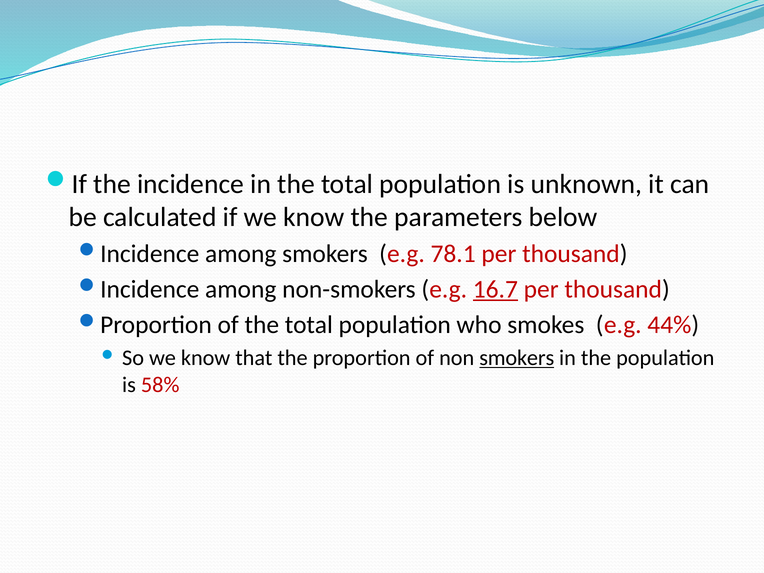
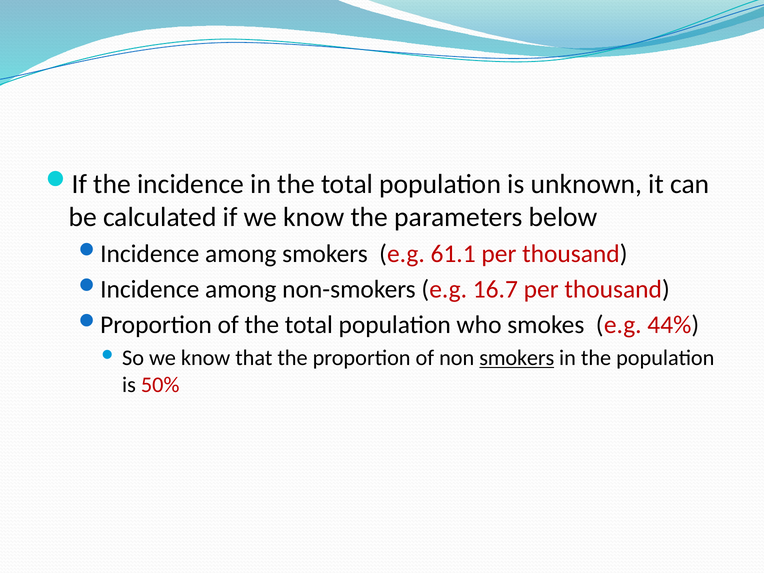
78.1: 78.1 -> 61.1
16.7 underline: present -> none
58%: 58% -> 50%
